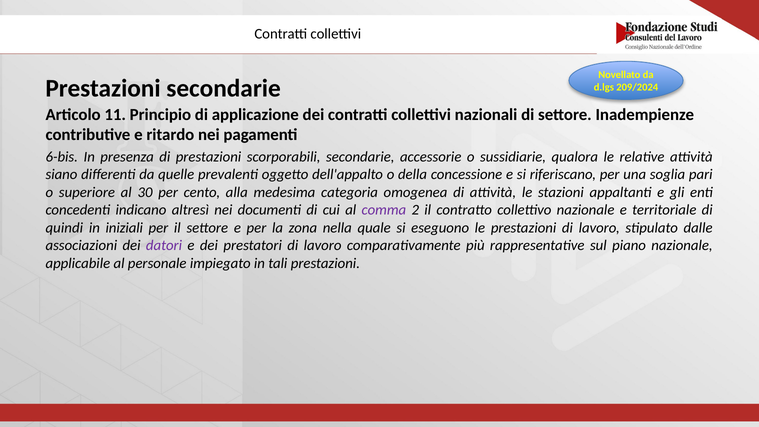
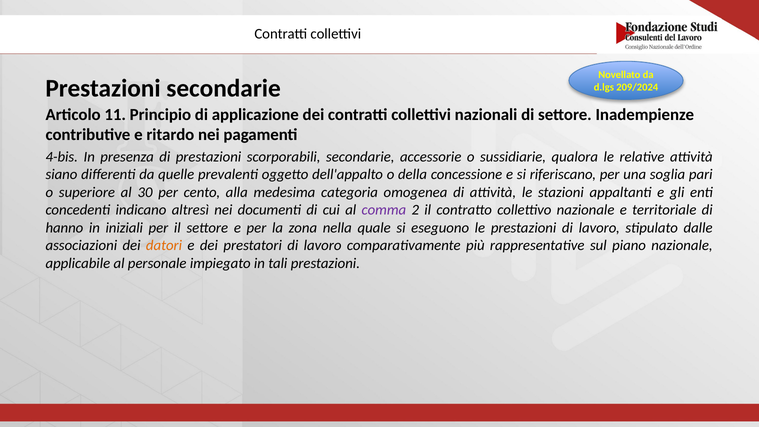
6-bis: 6-bis -> 4-bis
quindi: quindi -> hanno
datori colour: purple -> orange
